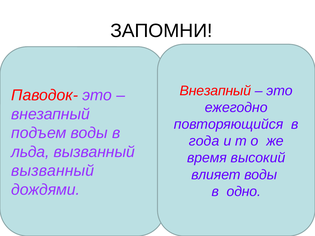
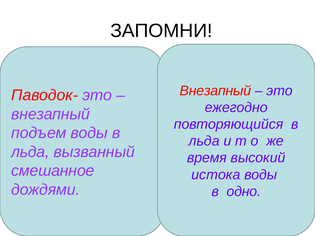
года at (204, 141): года -> льда
вызванный at (53, 171): вызванный -> смешанное
влияет: влияет -> истока
